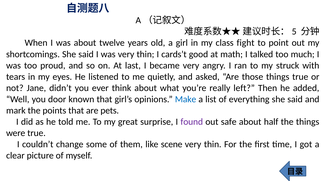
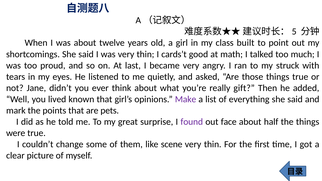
fight: fight -> built
left: left -> gift
door: door -> lived
Make colour: blue -> purple
safe: safe -> face
